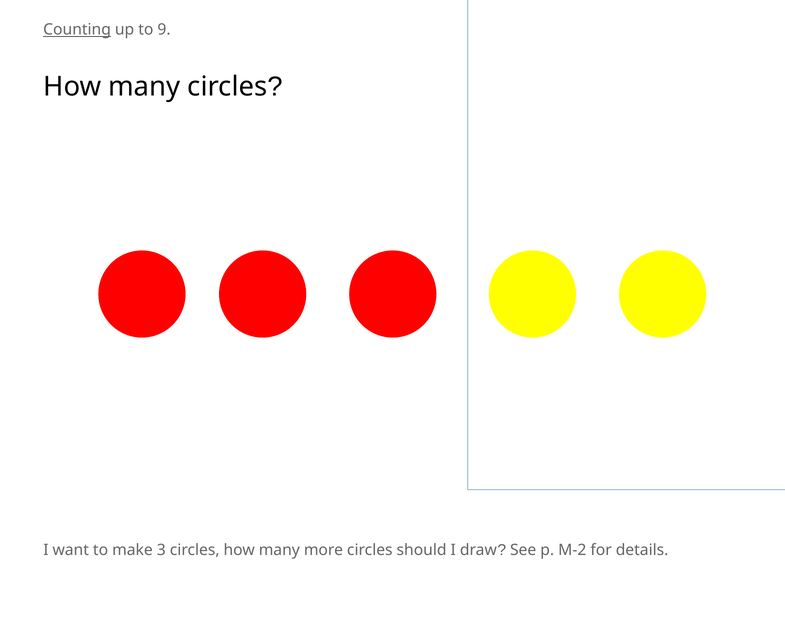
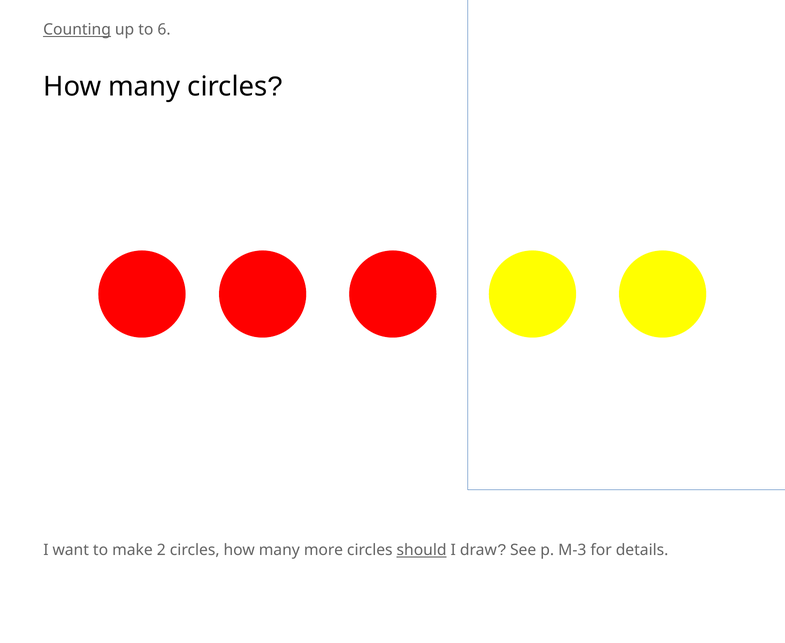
9: 9 -> 6
3: 3 -> 2
should underline: none -> present
M-2: M-2 -> M-3
